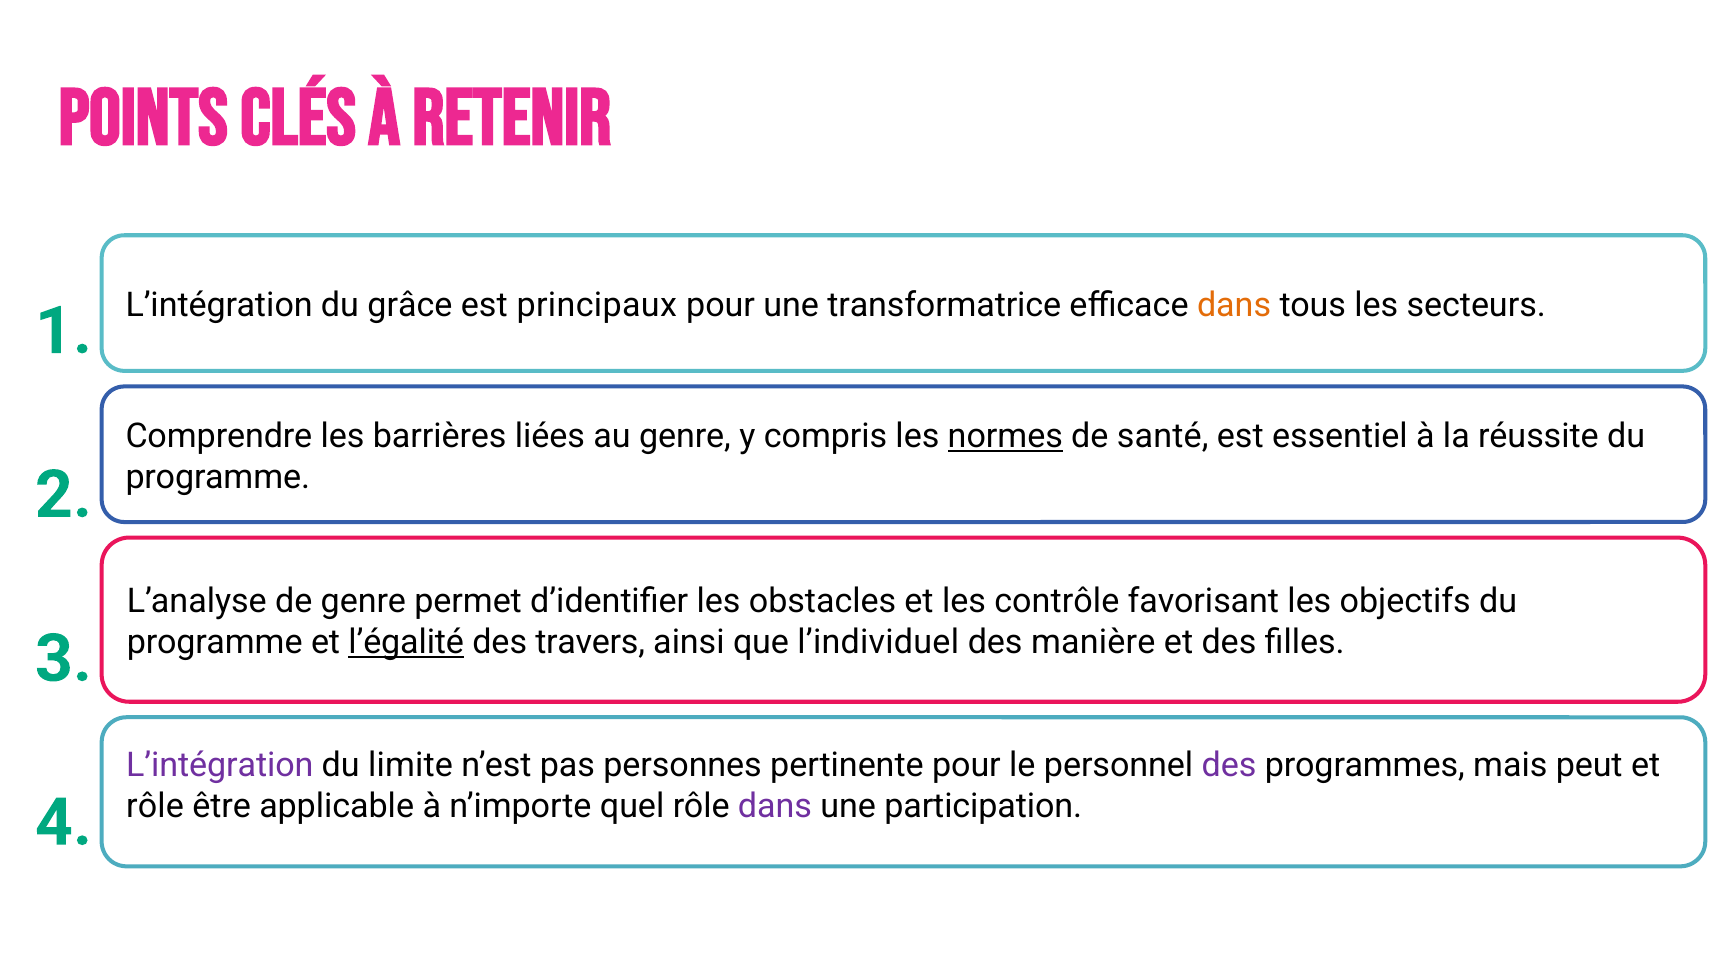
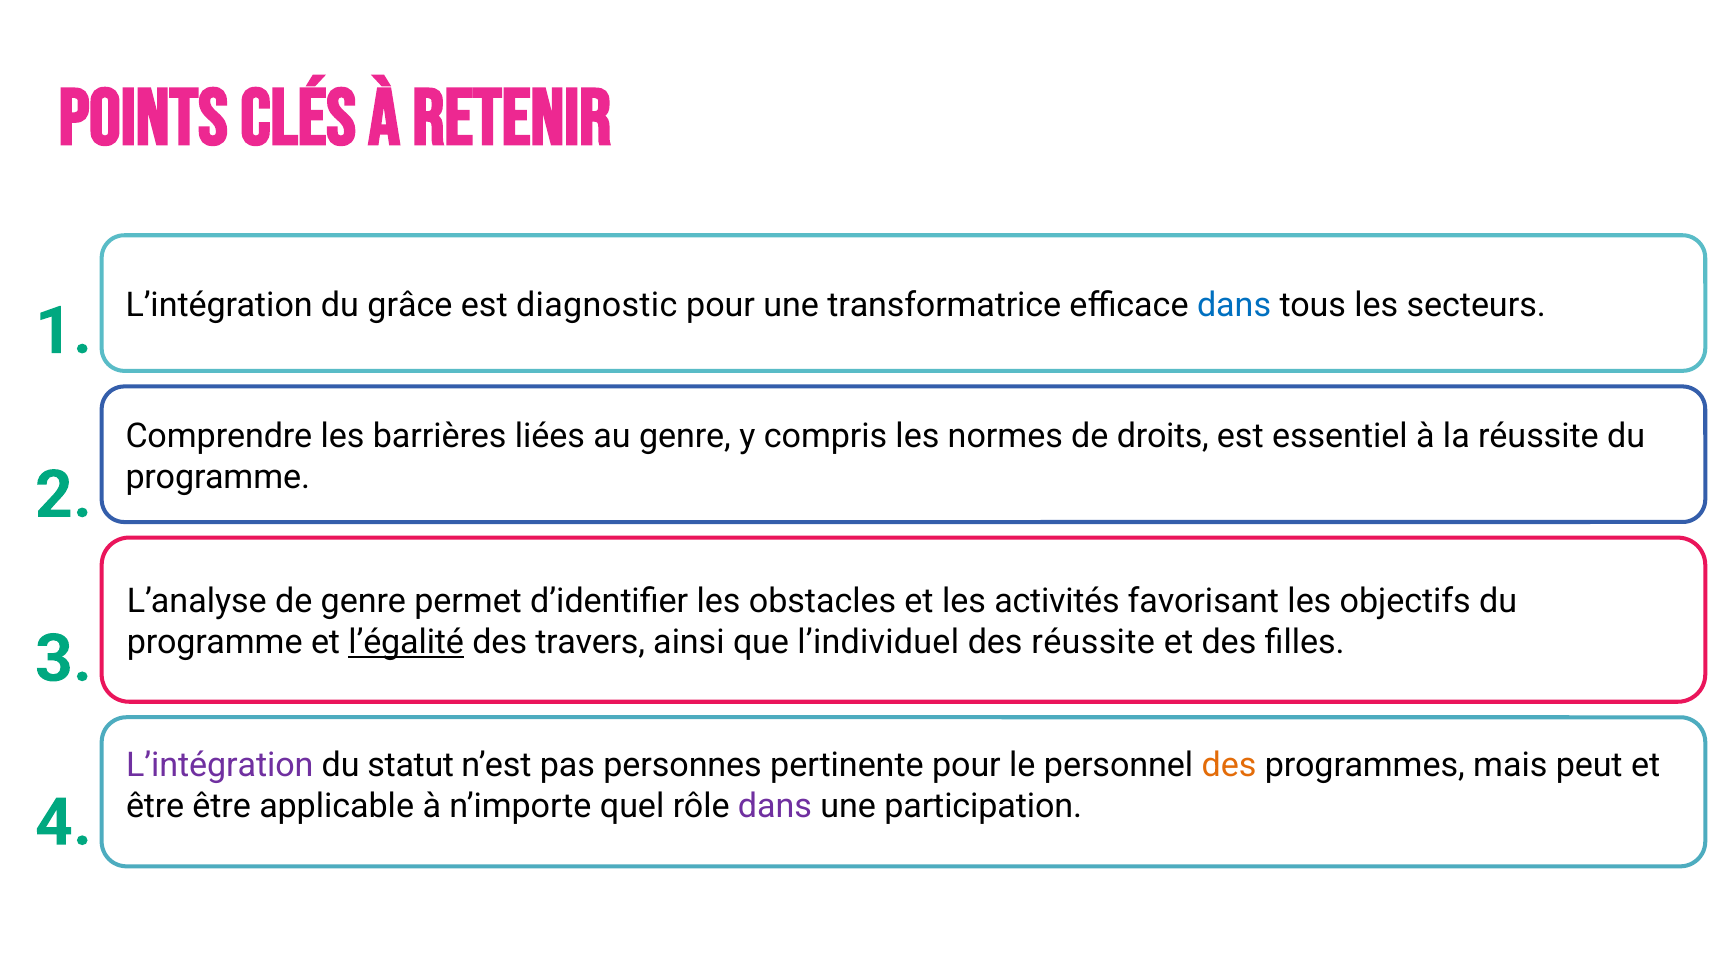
principaux: principaux -> diagnostic
dans at (1234, 305) colour: orange -> blue
normes underline: present -> none
santé: santé -> droits
contrôle: contrôle -> activités
des manière: manière -> réussite
limite: limite -> statut
des at (1229, 765) colour: purple -> orange
rôle at (155, 806): rôle -> être
